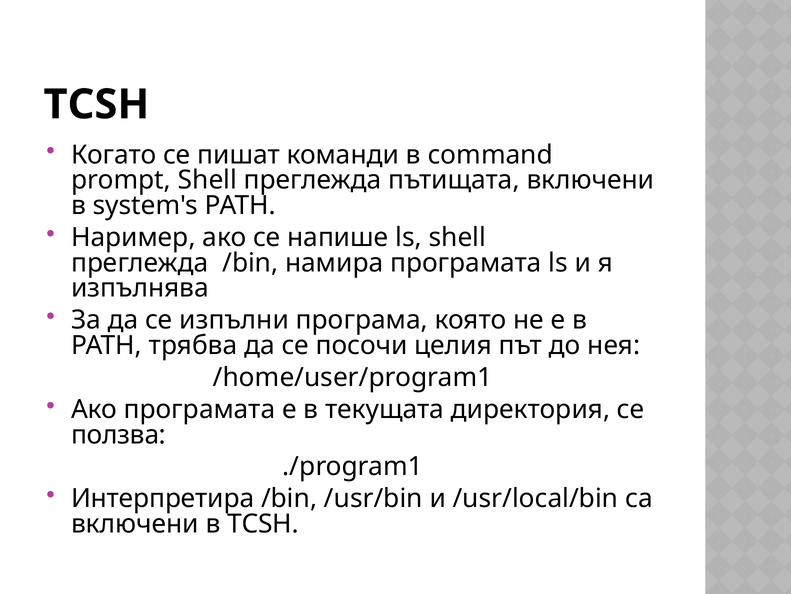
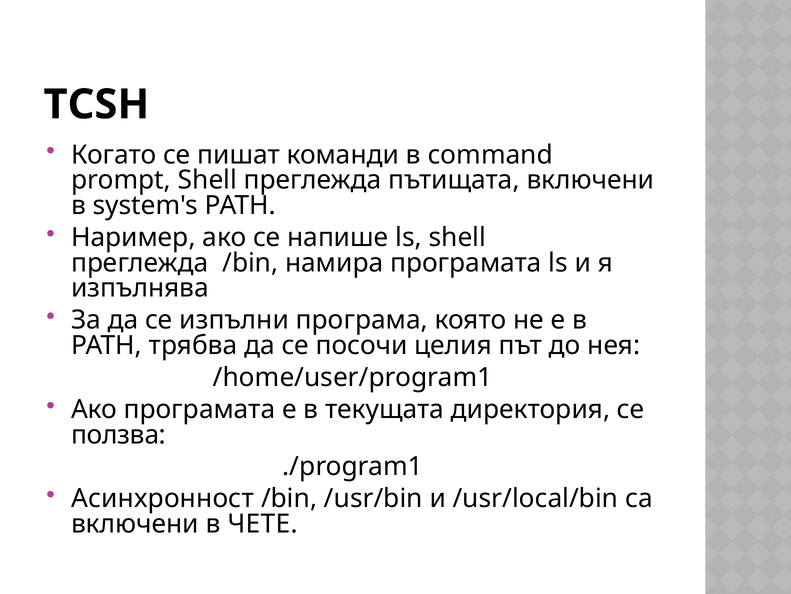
Интерпретира: Интерпретира -> Асинхронност
в TCSH: TCSH -> ЧЕТЕ
